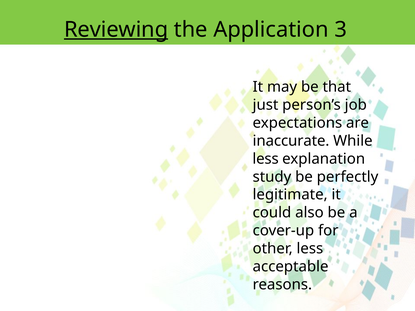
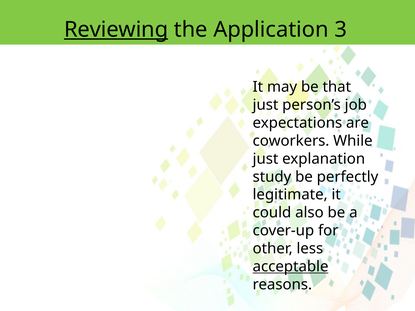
inaccurate: inaccurate -> coworkers
less at (266, 159): less -> just
acceptable underline: none -> present
